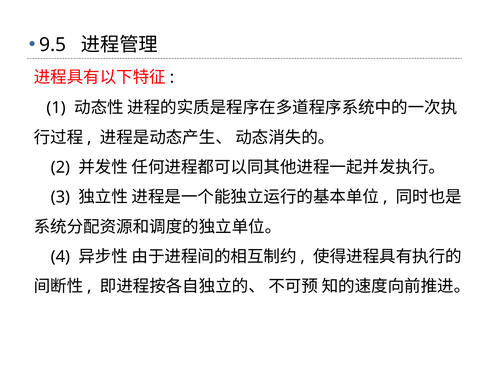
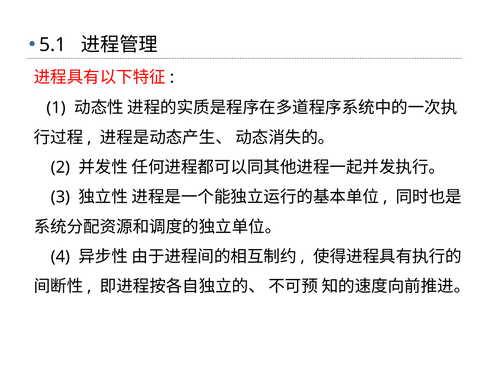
9.5: 9.5 -> 5.1
